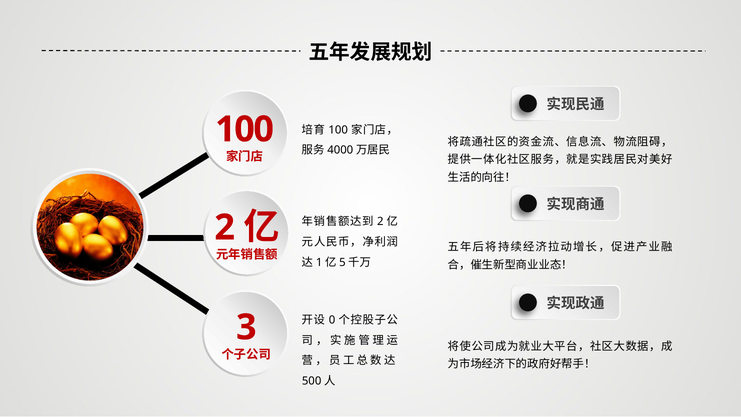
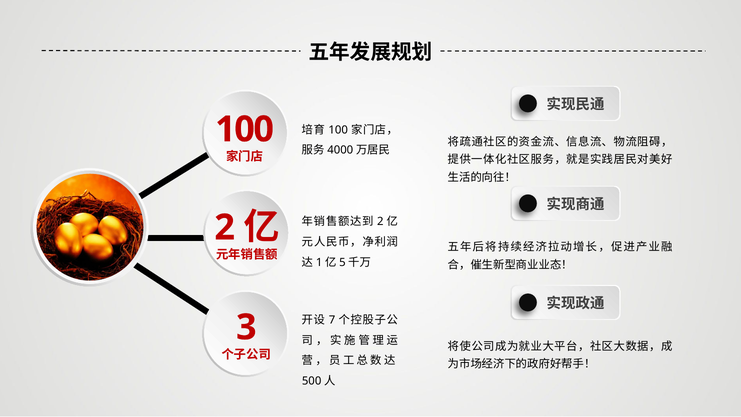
0: 0 -> 7
